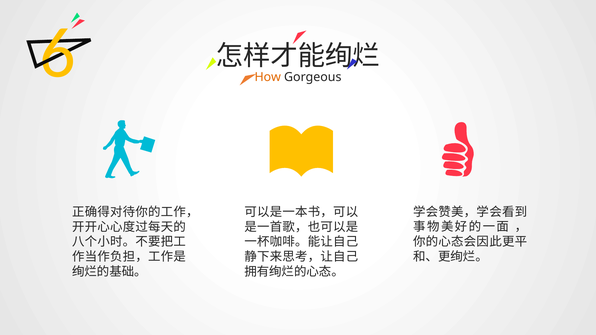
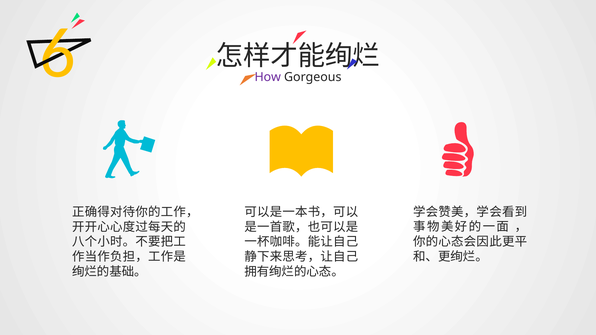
How colour: orange -> purple
